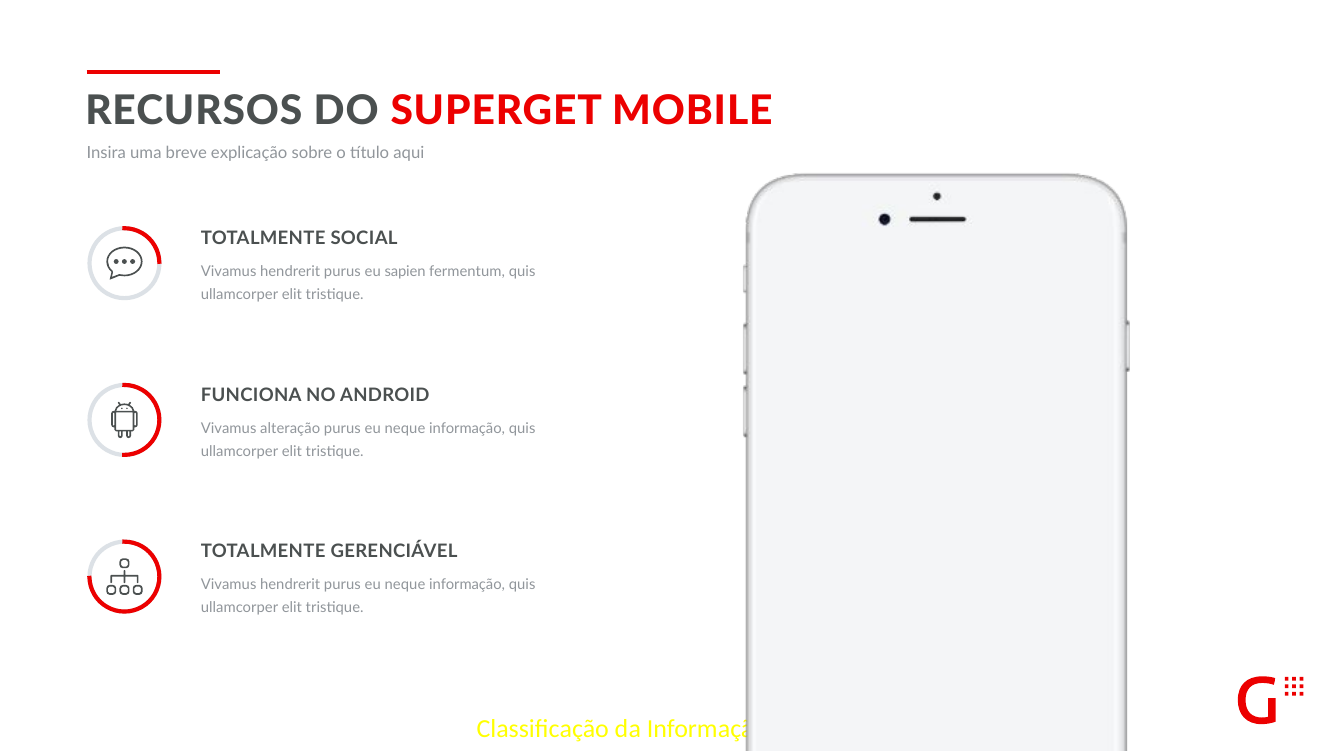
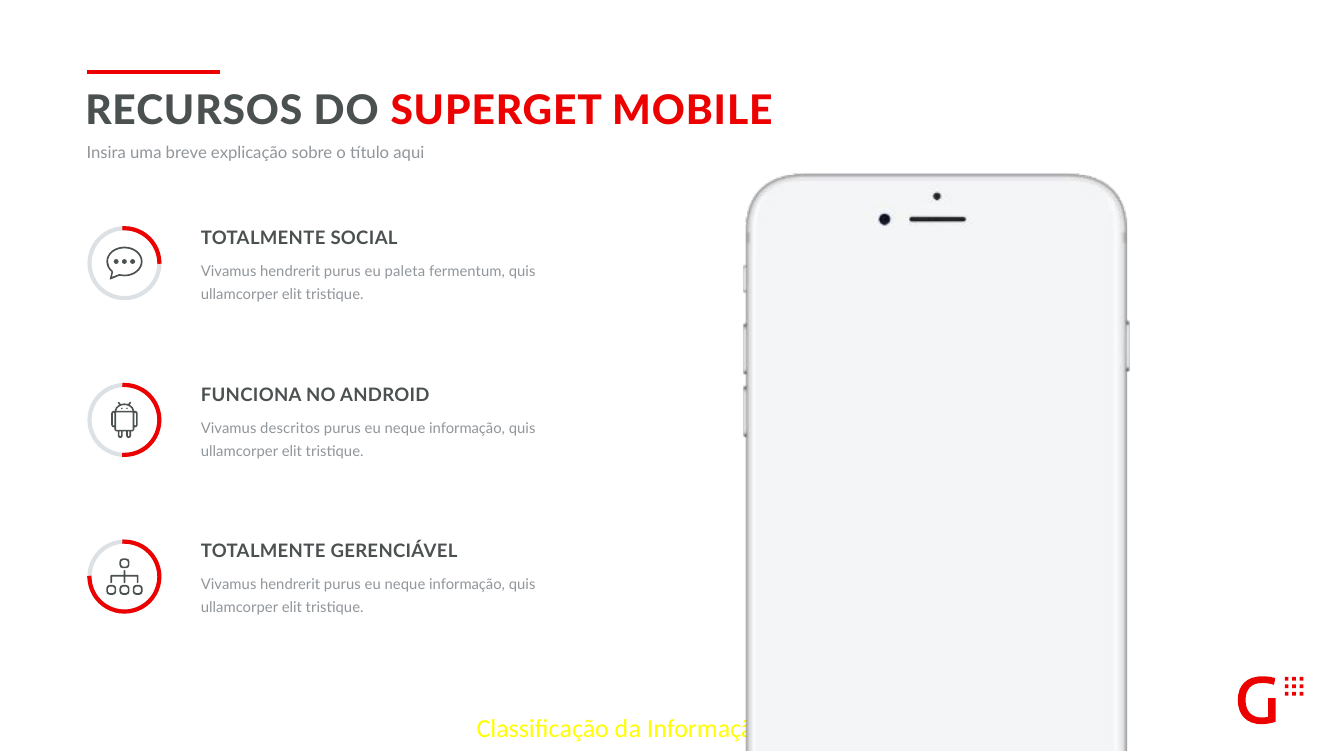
sapien: sapien -> paleta
alteração: alteração -> descritos
